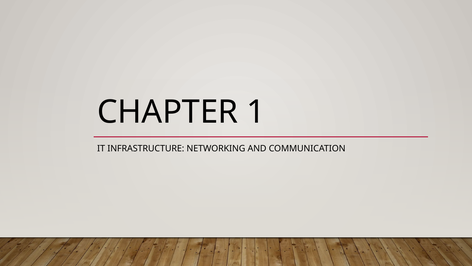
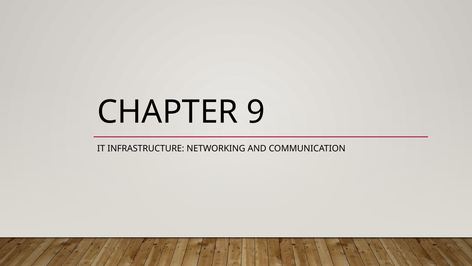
1: 1 -> 9
